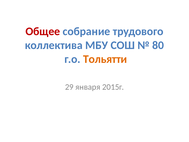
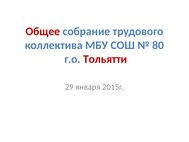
Тольятти colour: orange -> red
